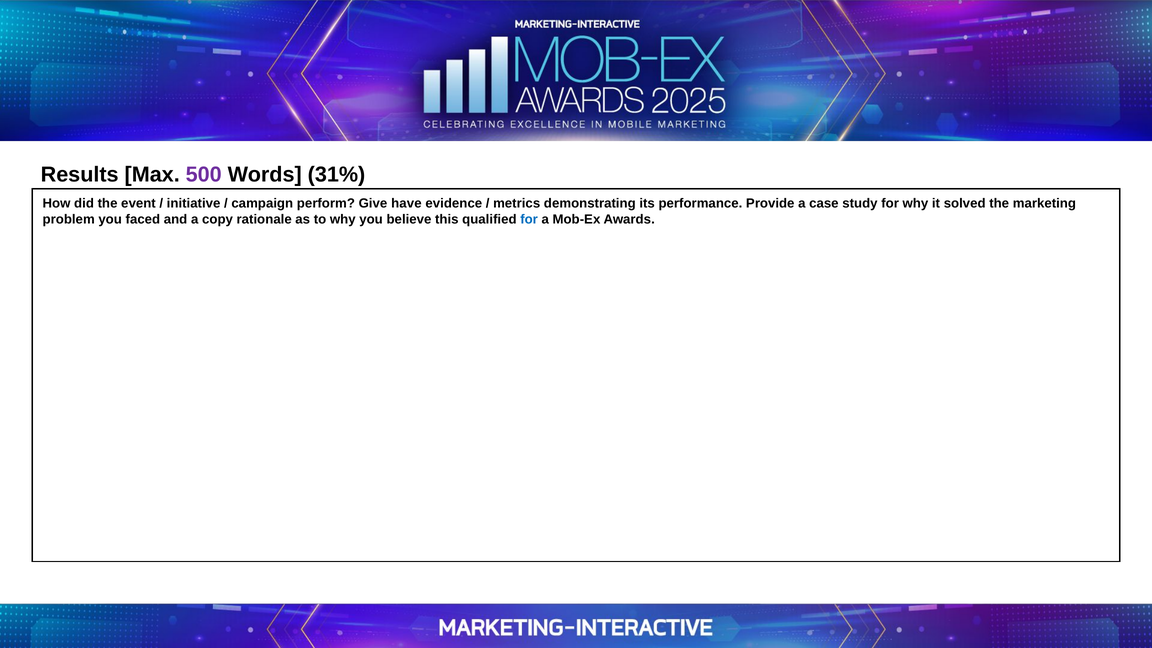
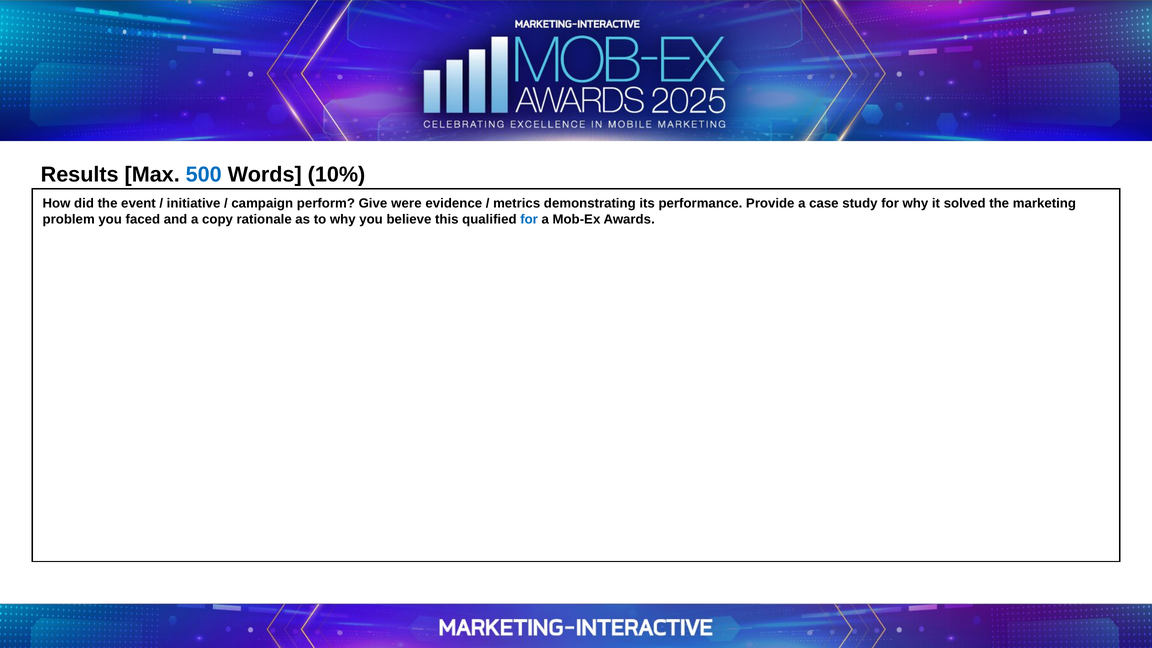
500 colour: purple -> blue
31%: 31% -> 10%
have: have -> were
